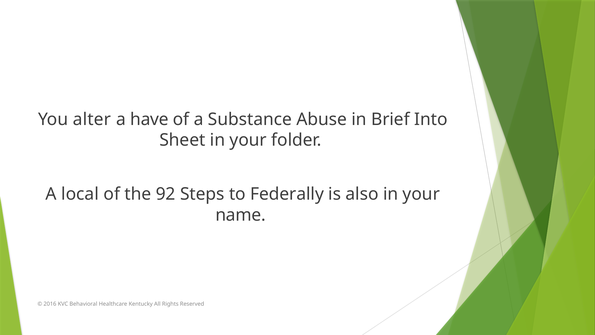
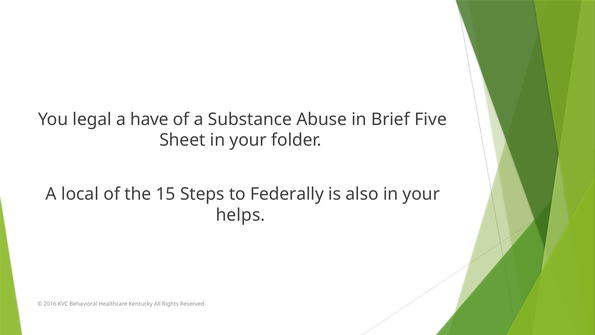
alter: alter -> legal
Into: Into -> Five
92: 92 -> 15
name: name -> helps
